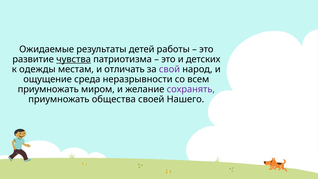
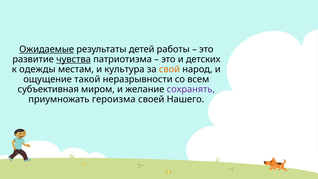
Ожидаемые underline: none -> present
отличать: отличать -> культура
свой colour: purple -> orange
среда: среда -> такой
приумножать at (48, 89): приумножать -> субъективная
общества: общества -> героизма
